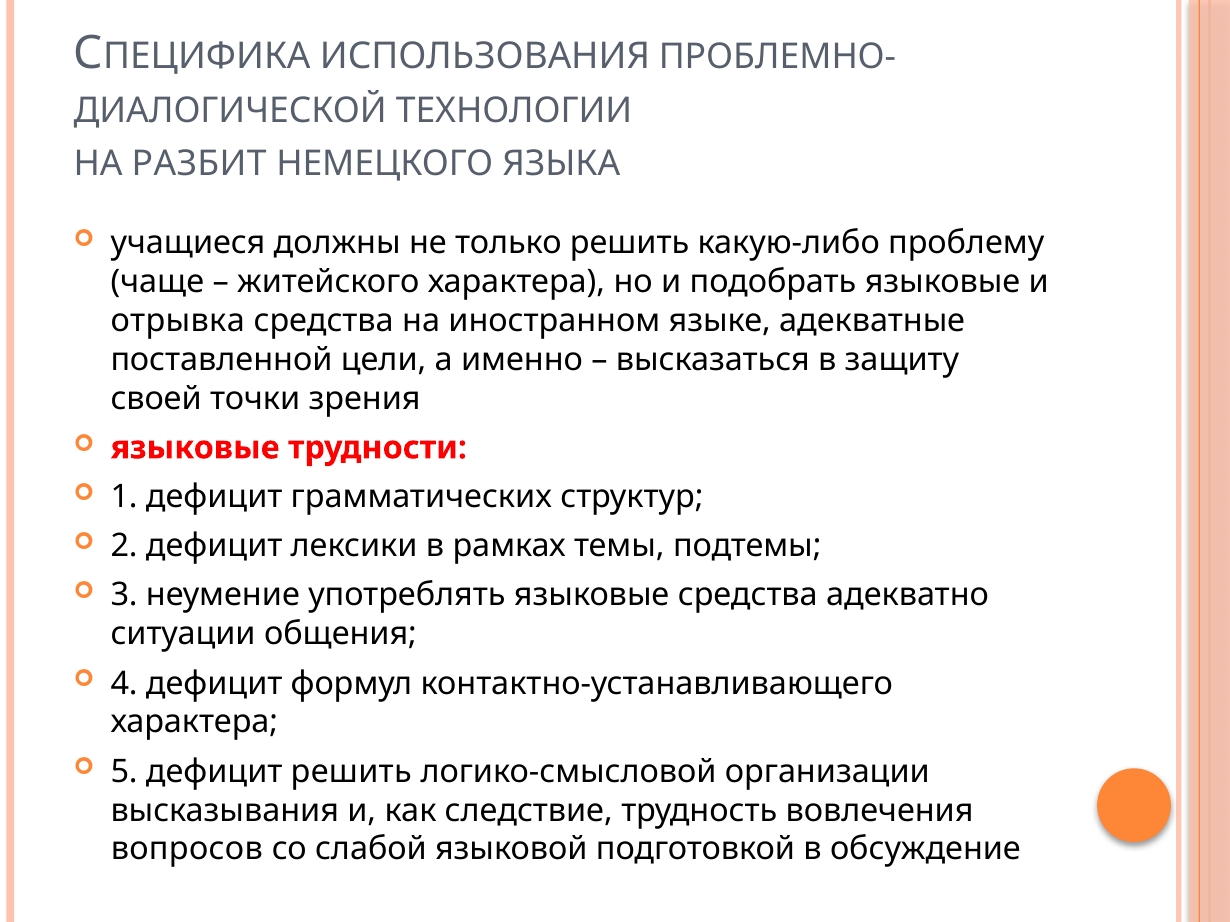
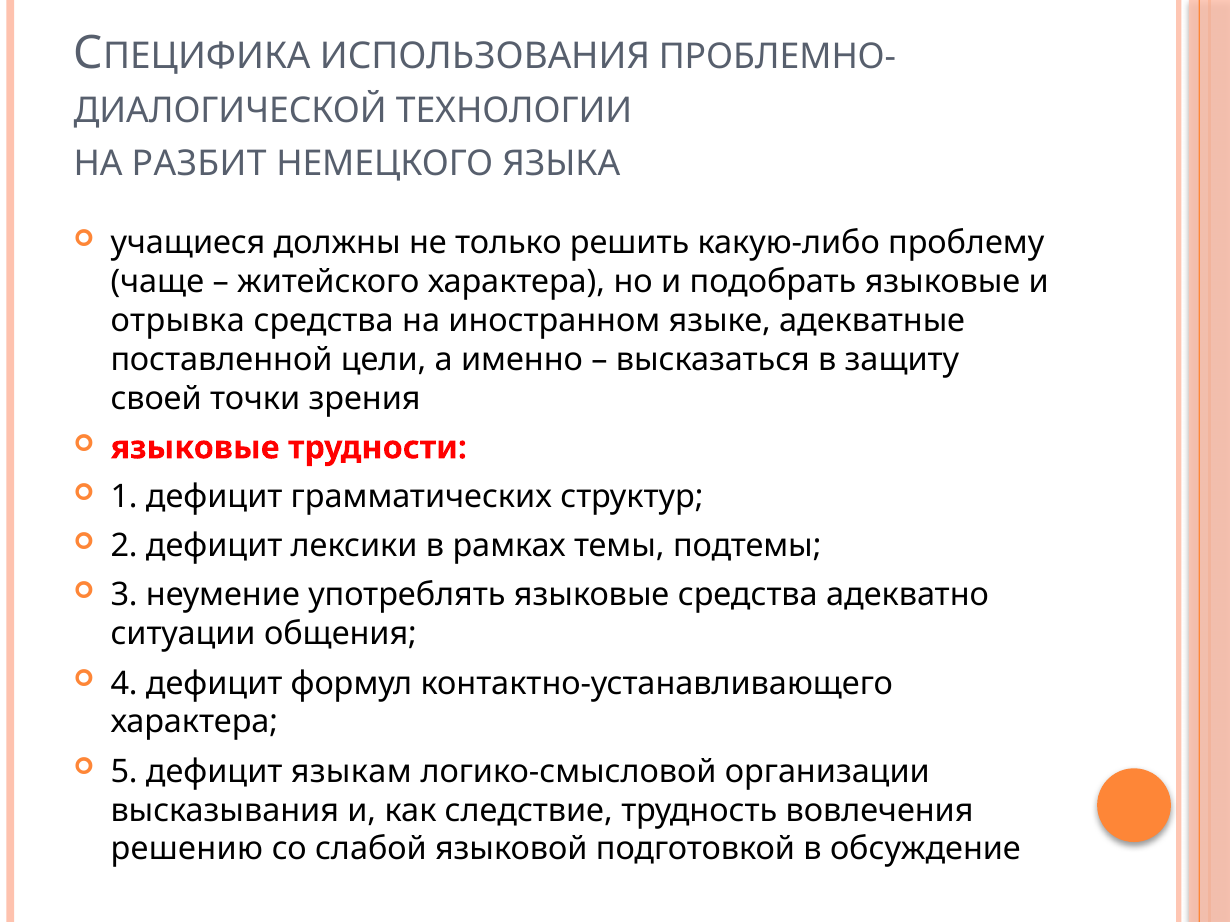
дефицит решить: решить -> языкам
вопросов: вопросов -> решению
